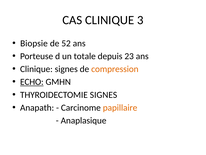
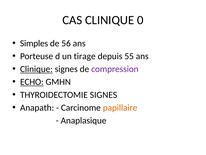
3: 3 -> 0
Biopsie: Biopsie -> Simples
52: 52 -> 56
totale: totale -> tirage
23: 23 -> 55
Clinique at (36, 69) underline: none -> present
compression colour: orange -> purple
